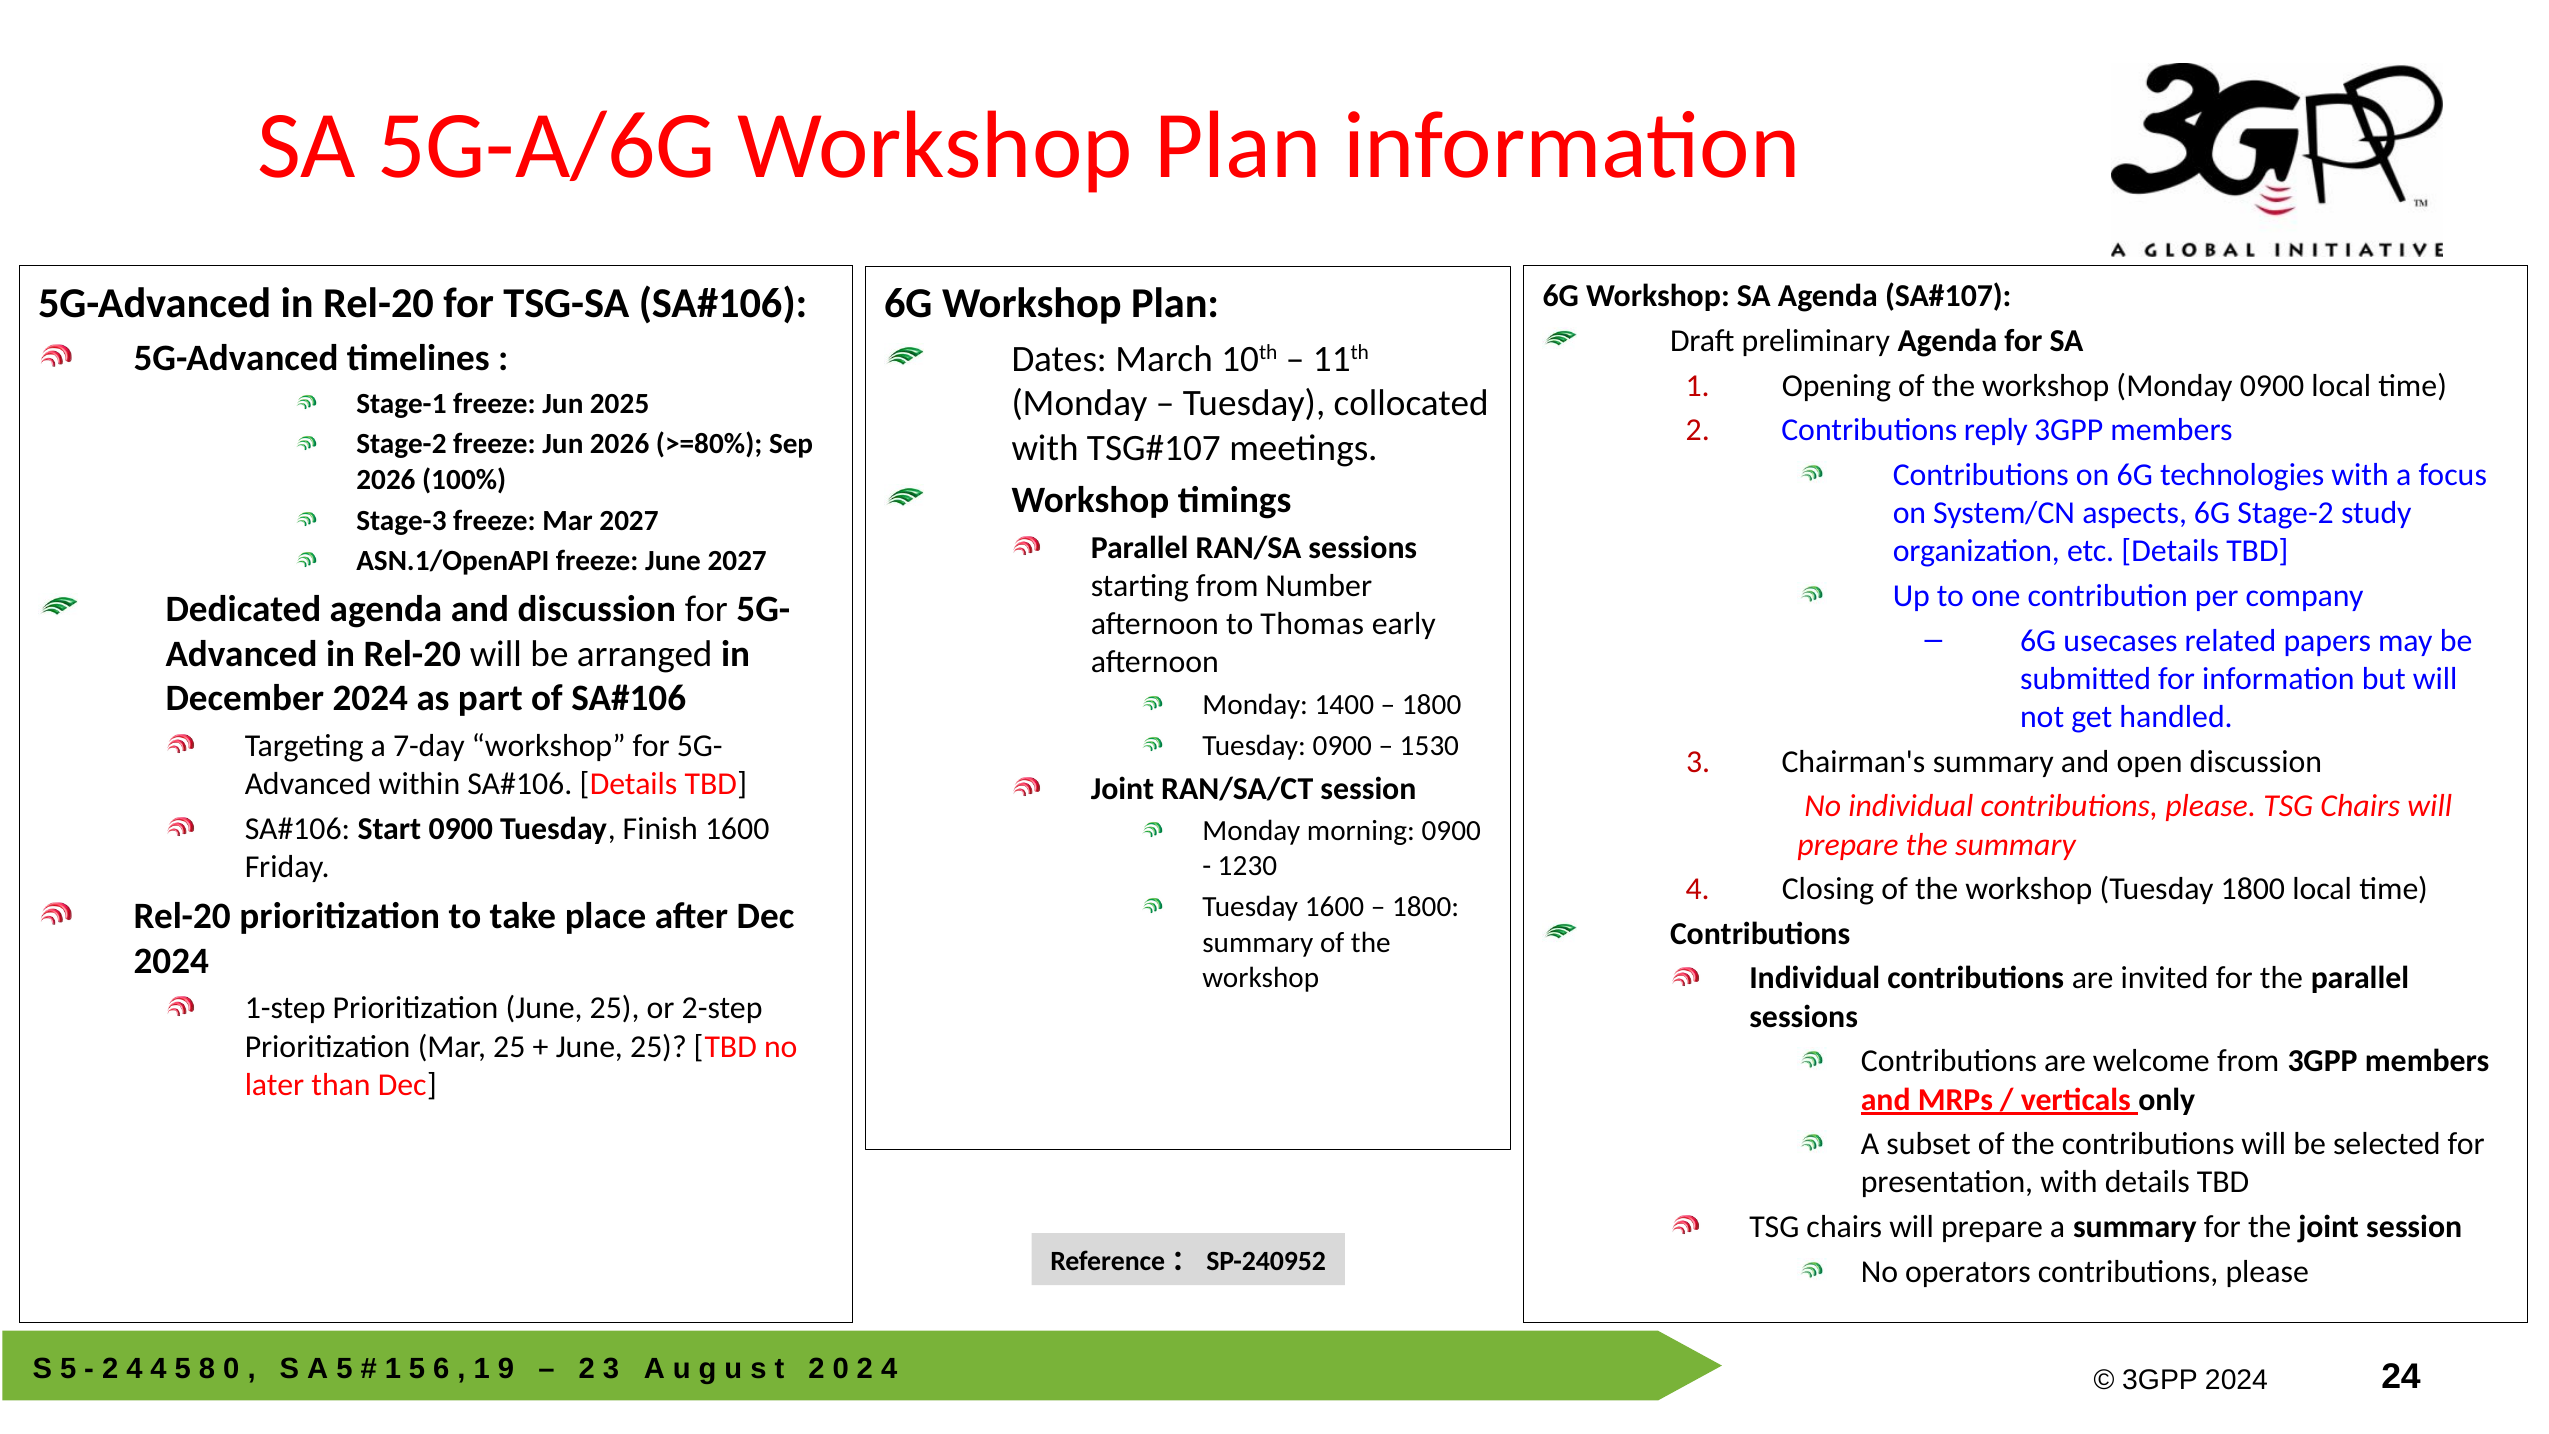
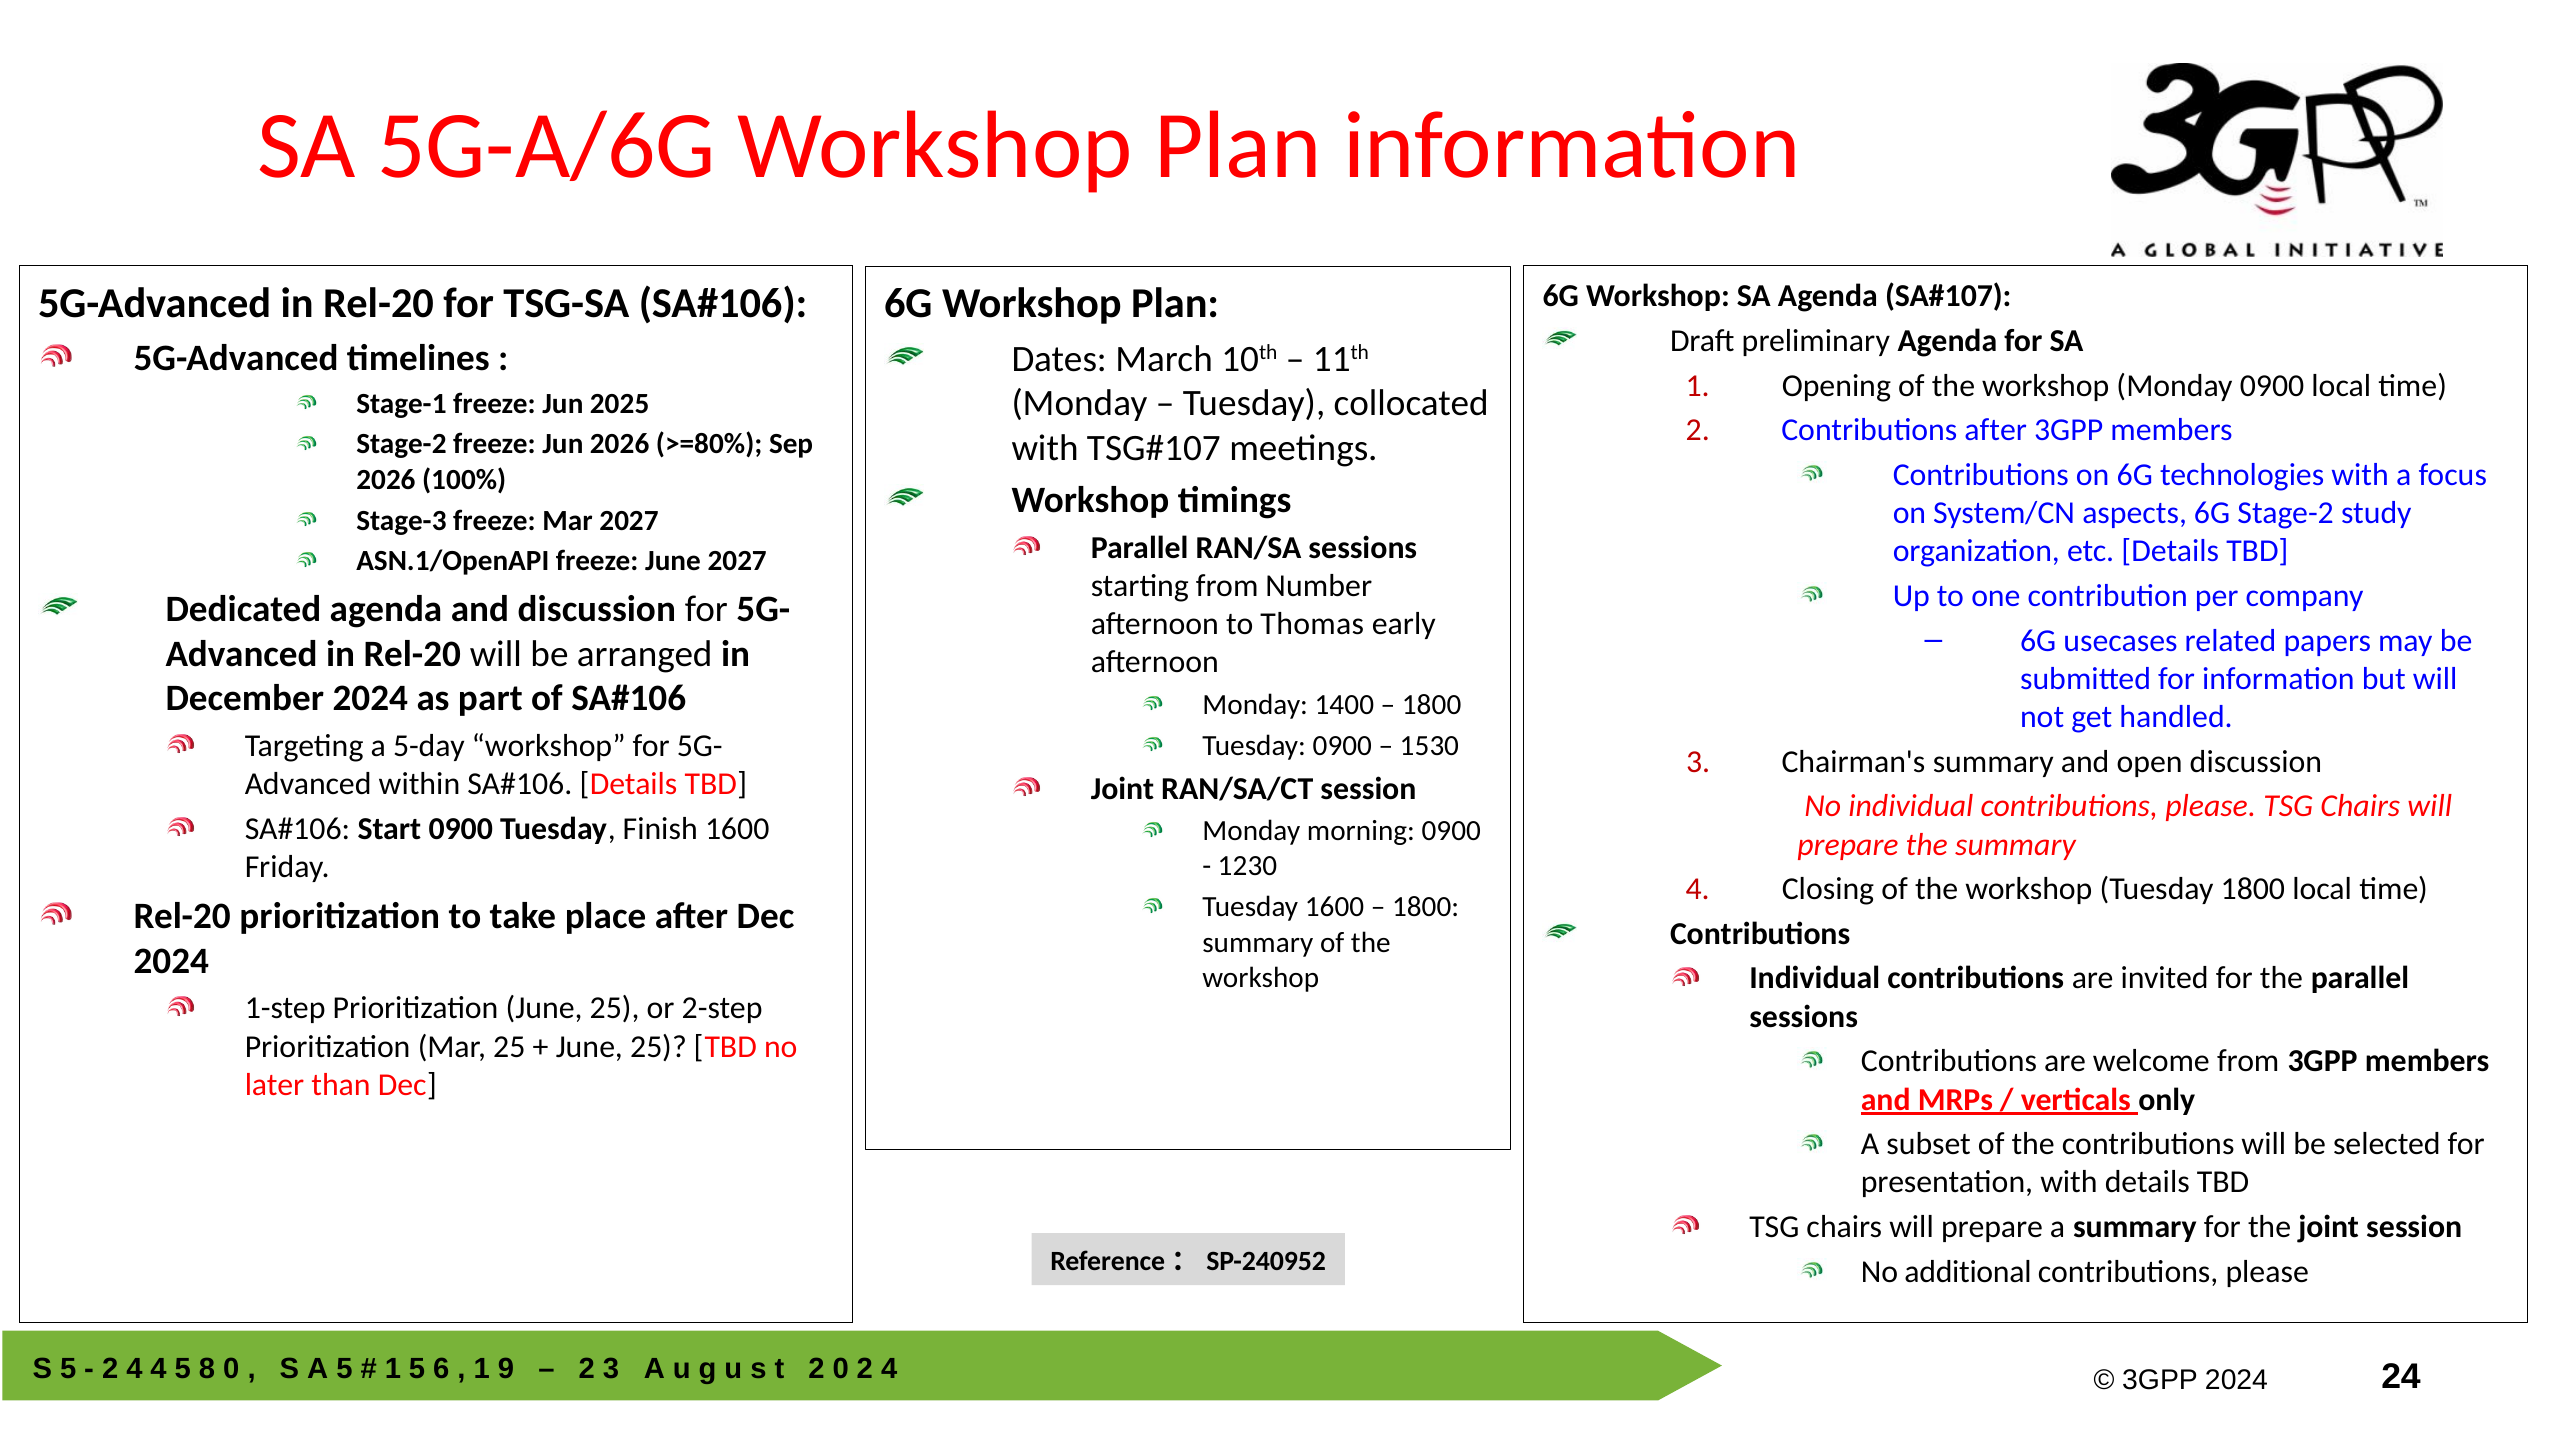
Contributions reply: reply -> after
7-day: 7-day -> 5-day
operators: operators -> additional
